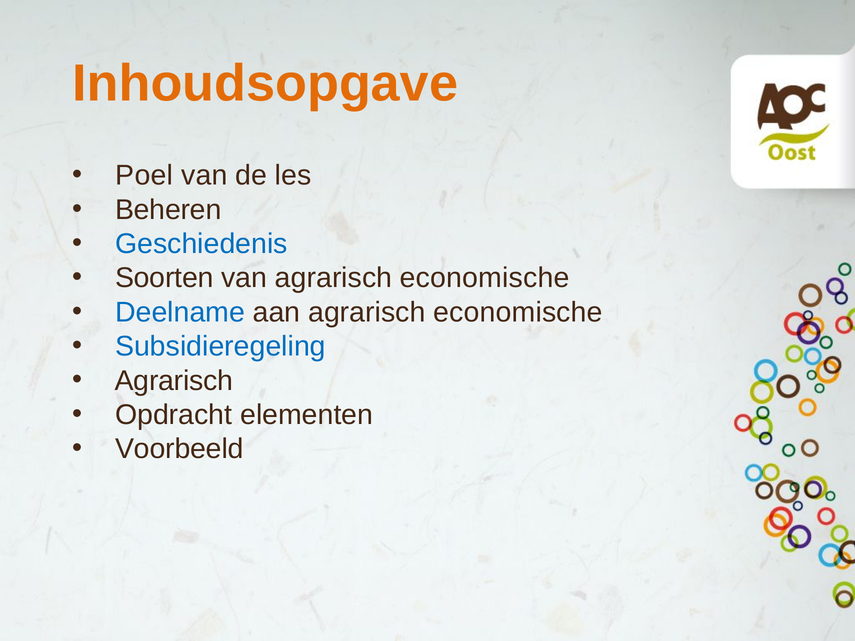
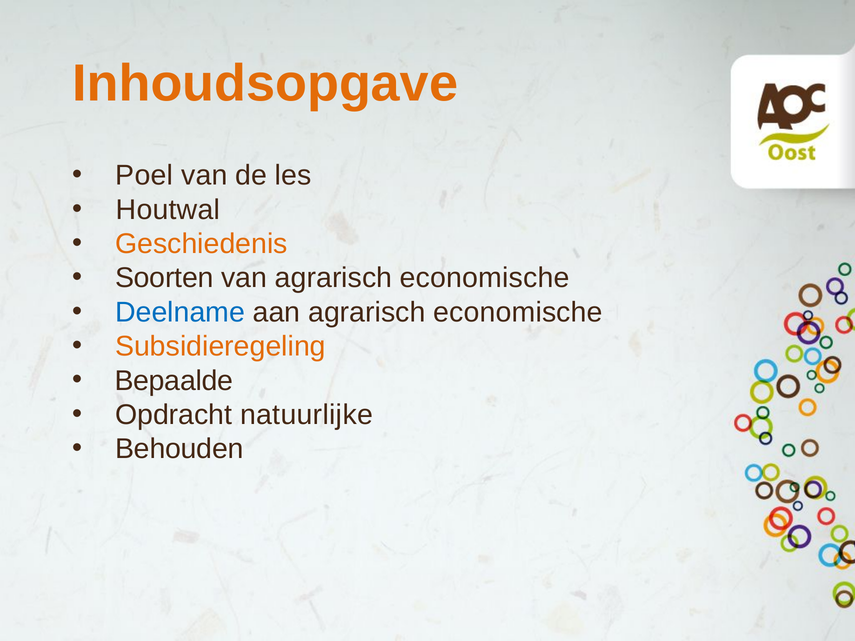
Beheren: Beheren -> Houtwal
Geschiedenis colour: blue -> orange
Subsidieregeling colour: blue -> orange
Agrarisch at (174, 381): Agrarisch -> Bepaalde
elementen: elementen -> natuurlijke
Voorbeeld: Voorbeeld -> Behouden
